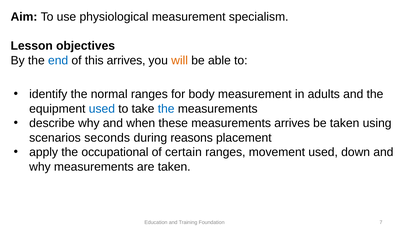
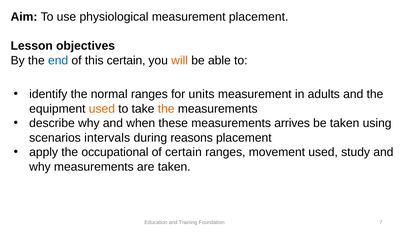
measurement specialism: specialism -> placement
this arrives: arrives -> certain
body: body -> units
used at (102, 109) colour: blue -> orange
the at (166, 109) colour: blue -> orange
seconds: seconds -> intervals
down: down -> study
